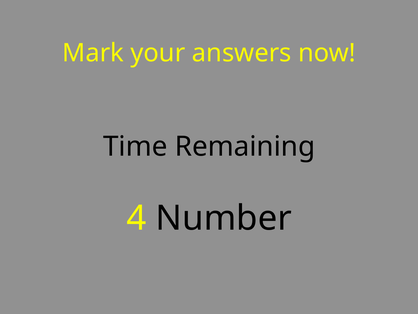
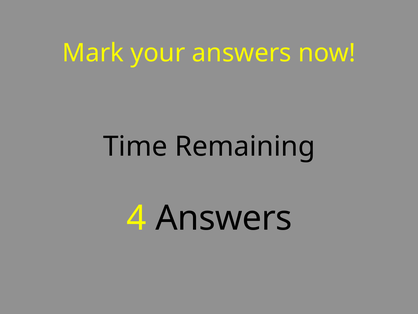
4 Number: Number -> Answers
